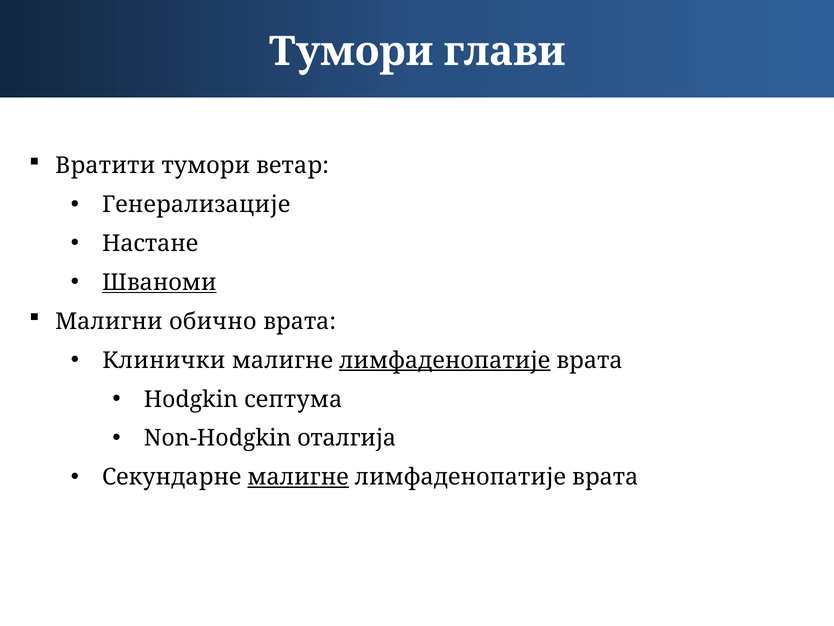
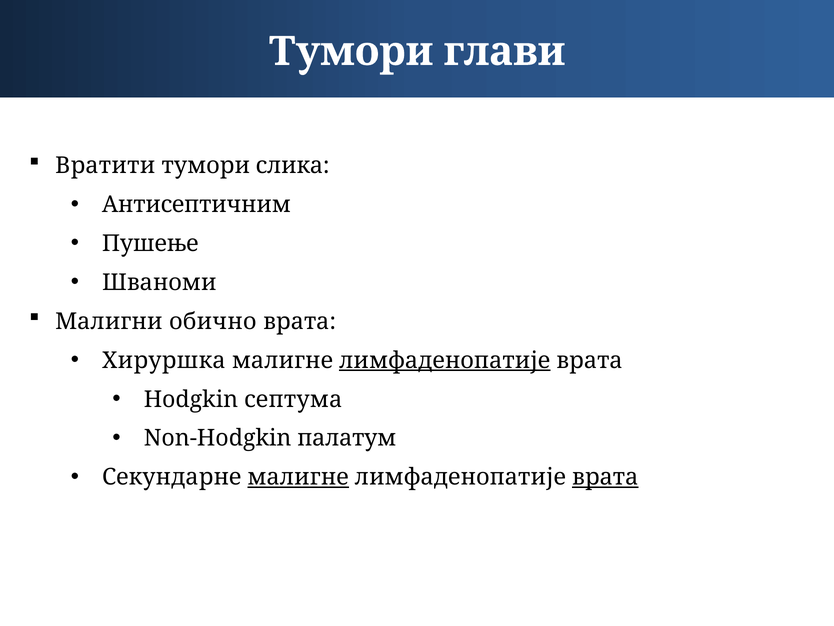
ветар: ветар -> слика
Генерализације: Генерализације -> Антисептичним
Настане: Настане -> Пушење
Шваноми underline: present -> none
Клинички: Клинички -> Хируршка
оталгија: оталгија -> палатум
врата at (605, 477) underline: none -> present
